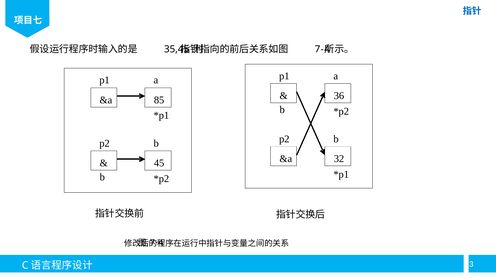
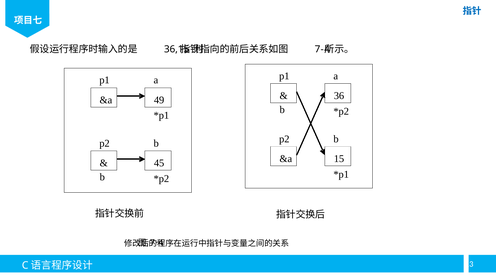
35,45: 35,45 -> 36,15
85: 85 -> 49
32: 32 -> 15
